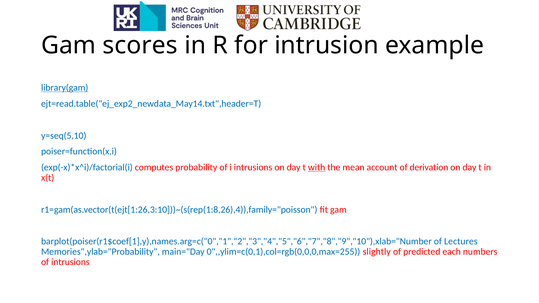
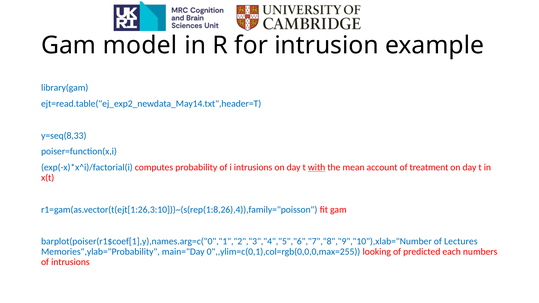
scores: scores -> model
library(gam underline: present -> none
y=seq(5,10: y=seq(5,10 -> y=seq(8,33
derivation: derivation -> treatment
slightly: slightly -> looking
